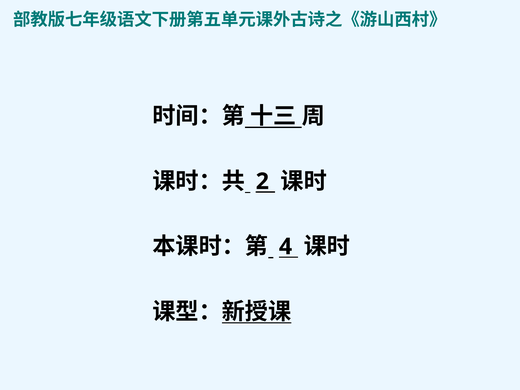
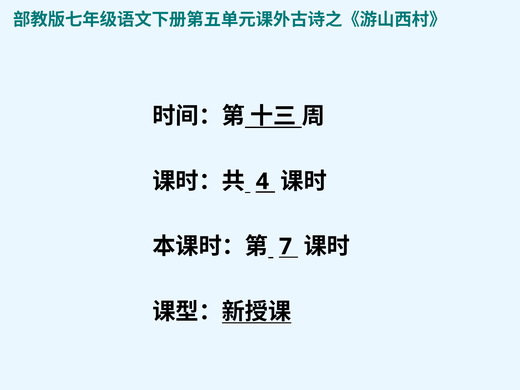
2: 2 -> 4
4: 4 -> 7
